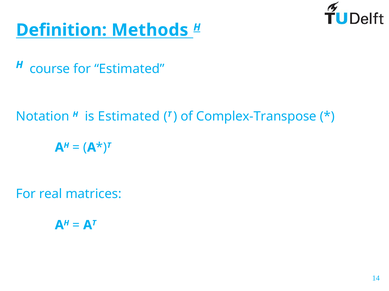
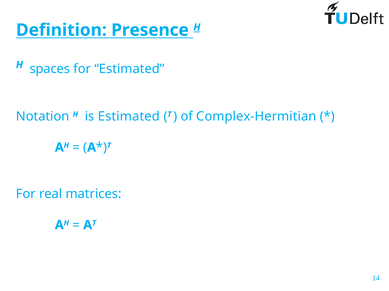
Methods: Methods -> Presence
course: course -> spaces
Complex-Transpose: Complex-Transpose -> Complex-Hermitian
